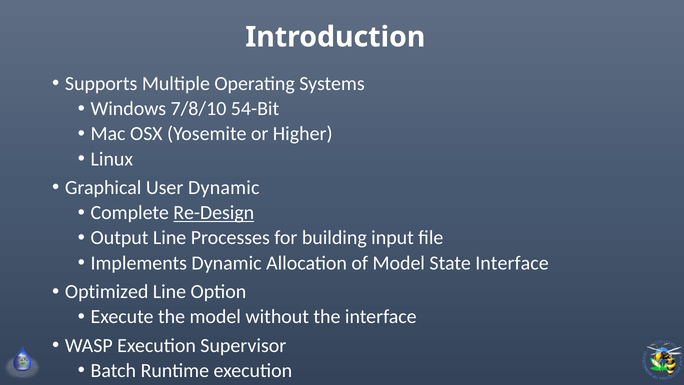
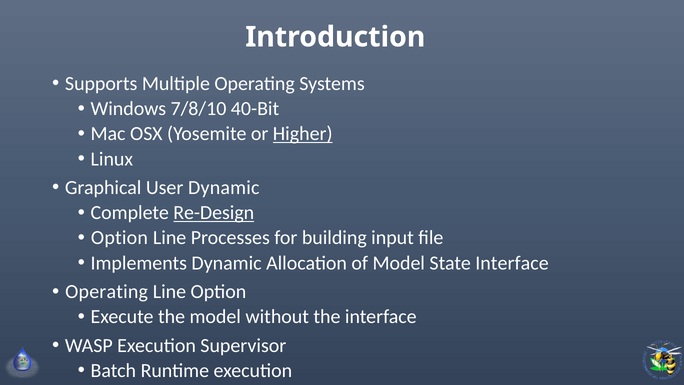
54-Bit: 54-Bit -> 40-Bit
Higher underline: none -> present
Output at (120, 238): Output -> Option
Optimized at (107, 292): Optimized -> Operating
